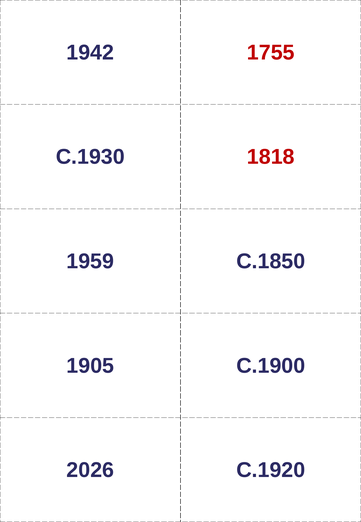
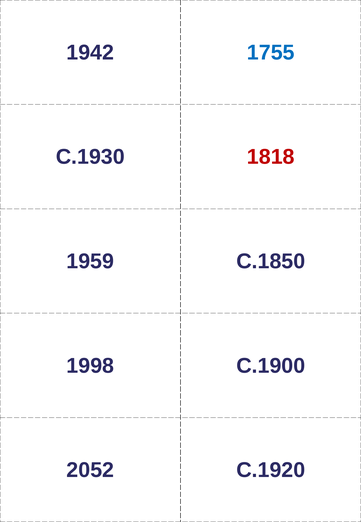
1755 colour: red -> blue
1905: 1905 -> 1998
2026: 2026 -> 2052
